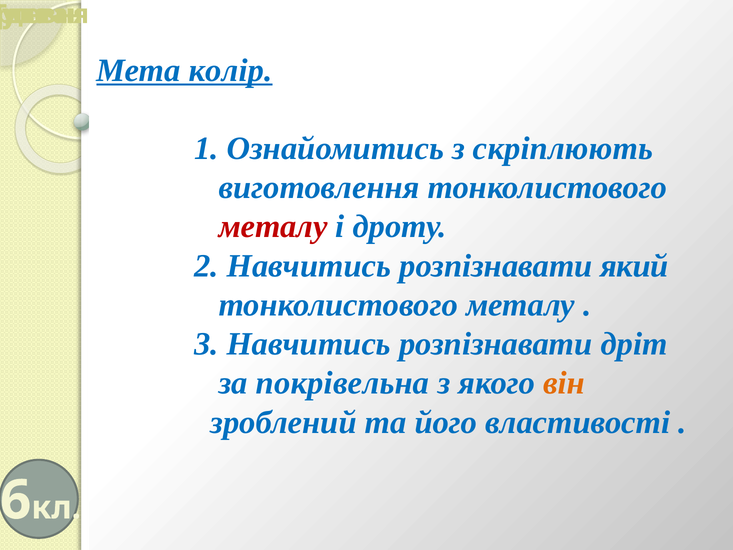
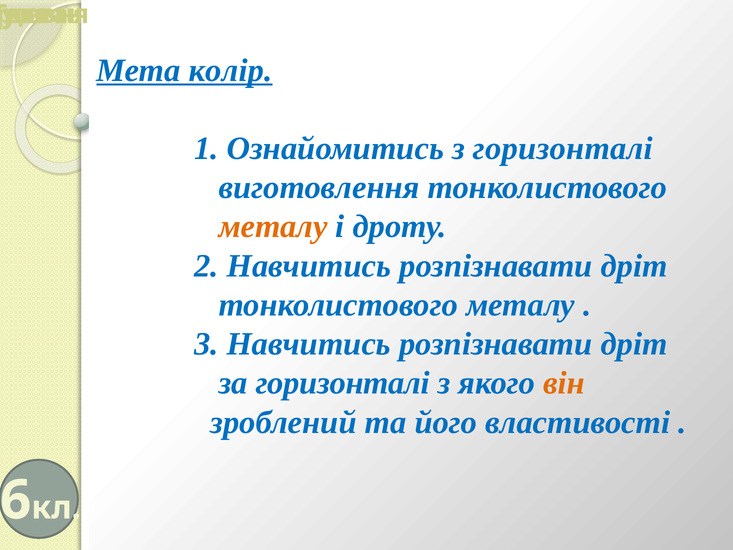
з скріплюють: скріплюють -> горизонталі
металу at (273, 227) colour: red -> orange
2 Навчитись розпізнавати який: який -> дріт
за покрівельна: покрівельна -> горизонталі
